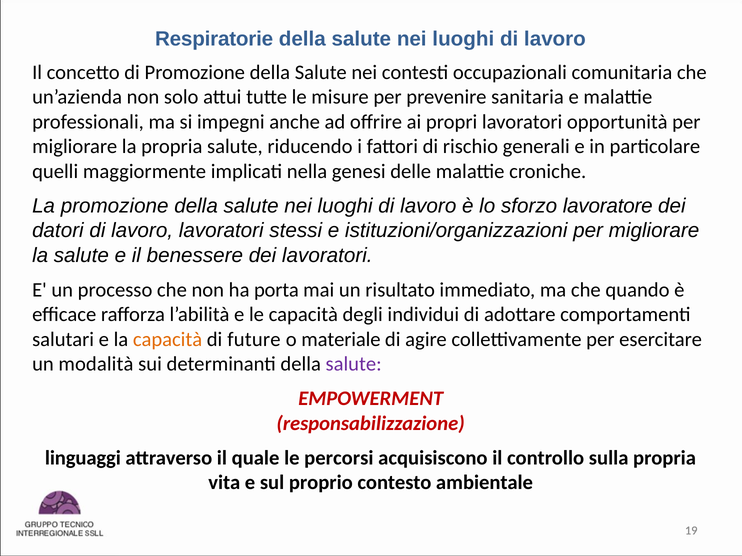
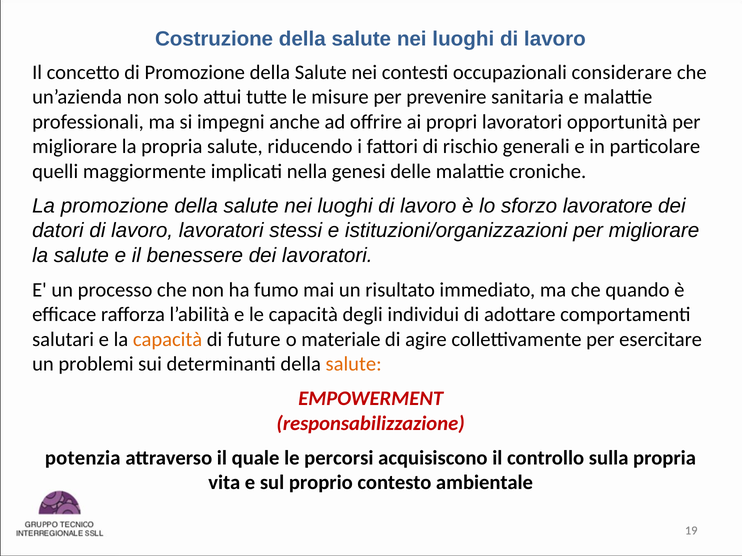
Respiratorie: Respiratorie -> Costruzione
comunitaria: comunitaria -> considerare
porta: porta -> fumo
modalità: modalità -> problemi
salute at (354, 364) colour: purple -> orange
linguaggi: linguaggi -> potenzia
